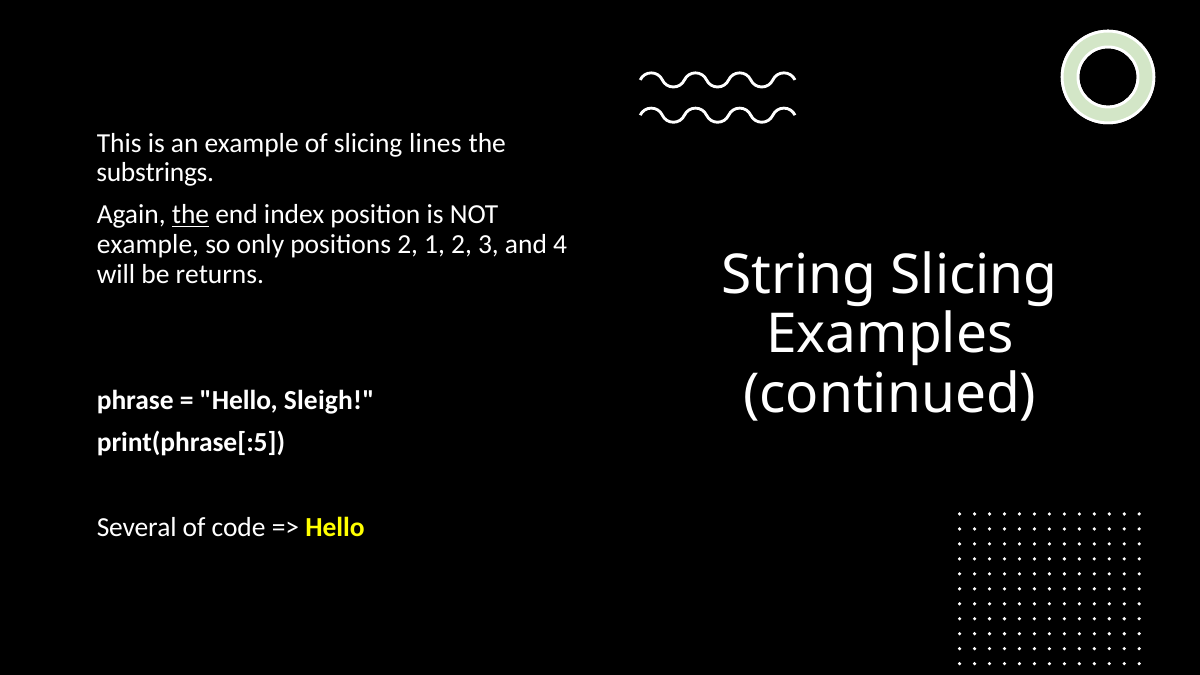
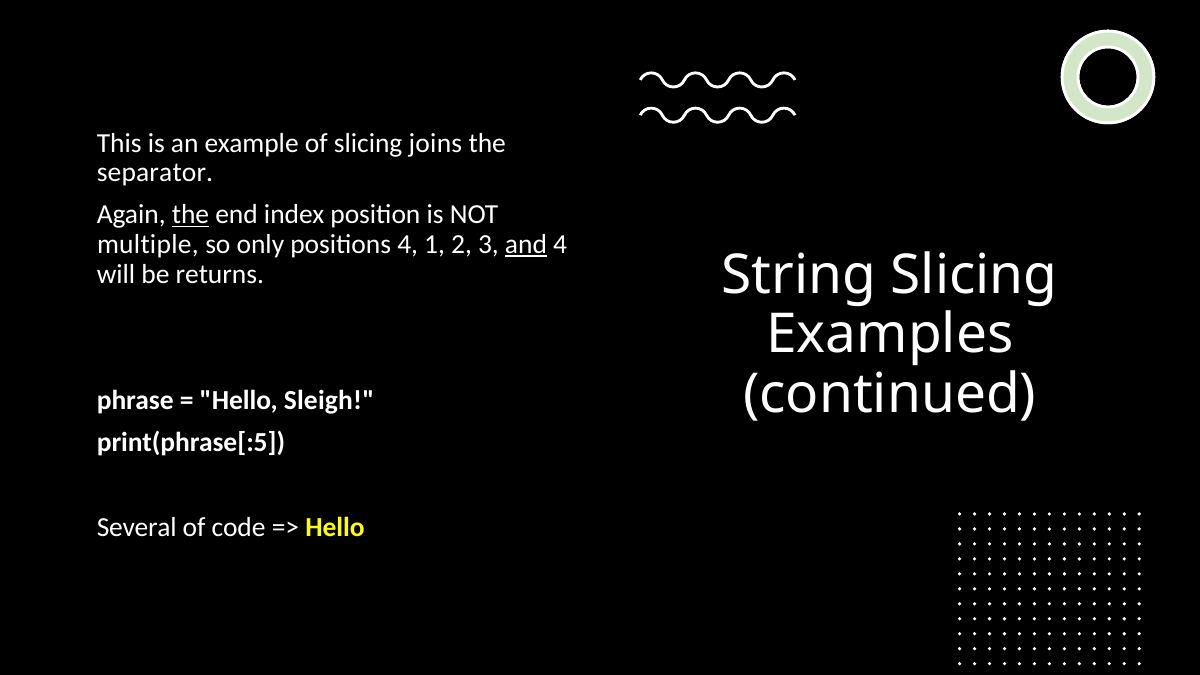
lines: lines -> joins
substrings: substrings -> separator
example at (148, 244): example -> multiple
positions 2: 2 -> 4
and underline: none -> present
